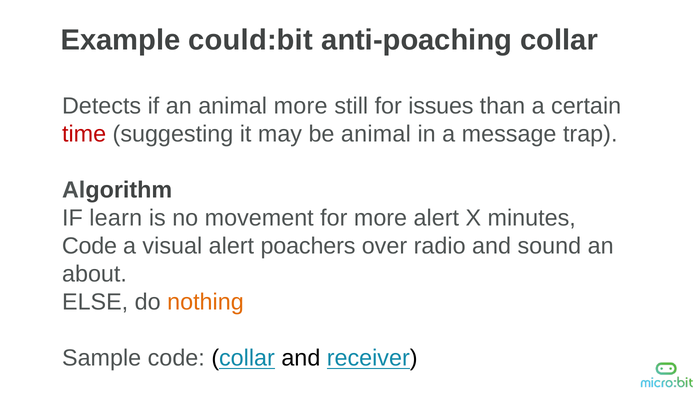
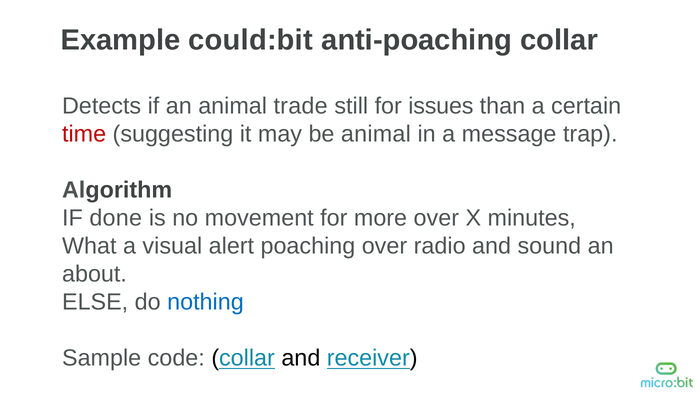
animal more: more -> trade
learn: learn -> done
more alert: alert -> over
Code at (89, 246): Code -> What
poachers: poachers -> poaching
nothing colour: orange -> blue
